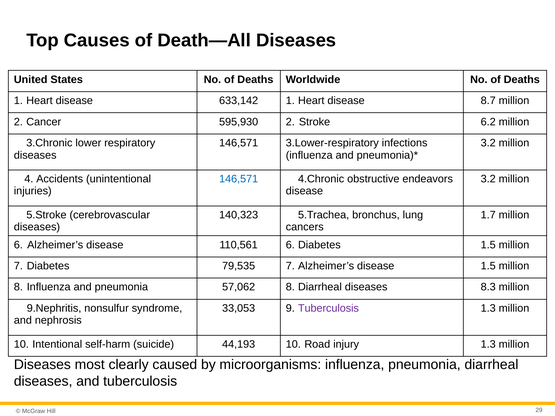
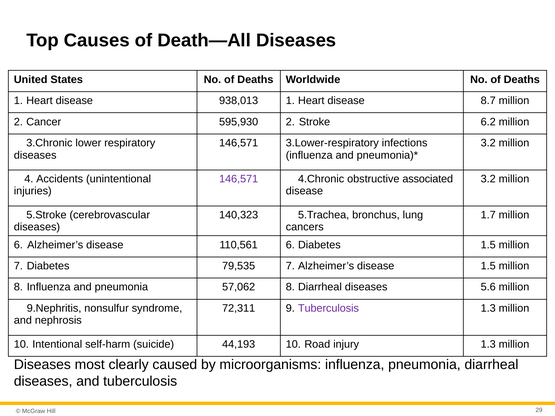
633,142: 633,142 -> 938,013
146,571 at (239, 179) colour: blue -> purple
endeavors: endeavors -> associated
8.3: 8.3 -> 5.6
33,053: 33,053 -> 72,311
